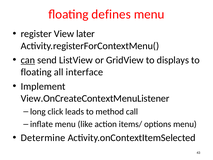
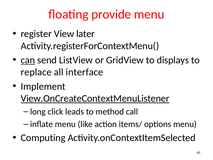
defines: defines -> provide
floating at (36, 72): floating -> replace
View.OnCreateContextMenuListener underline: none -> present
Determine: Determine -> Computing
